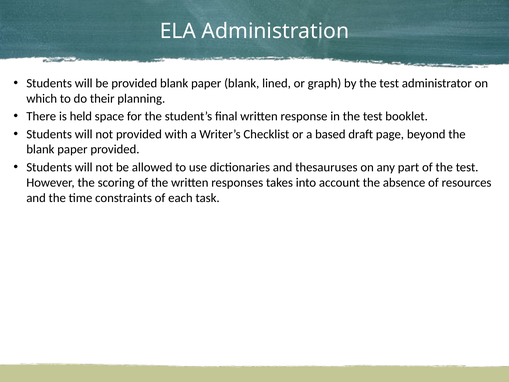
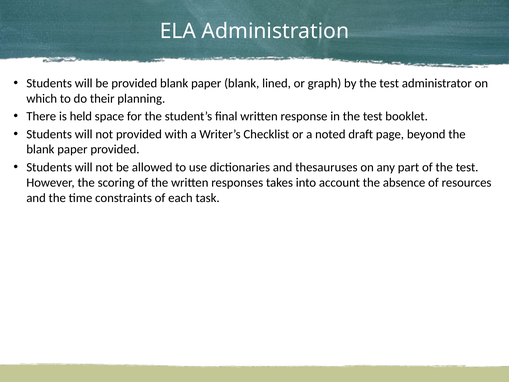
based: based -> noted
